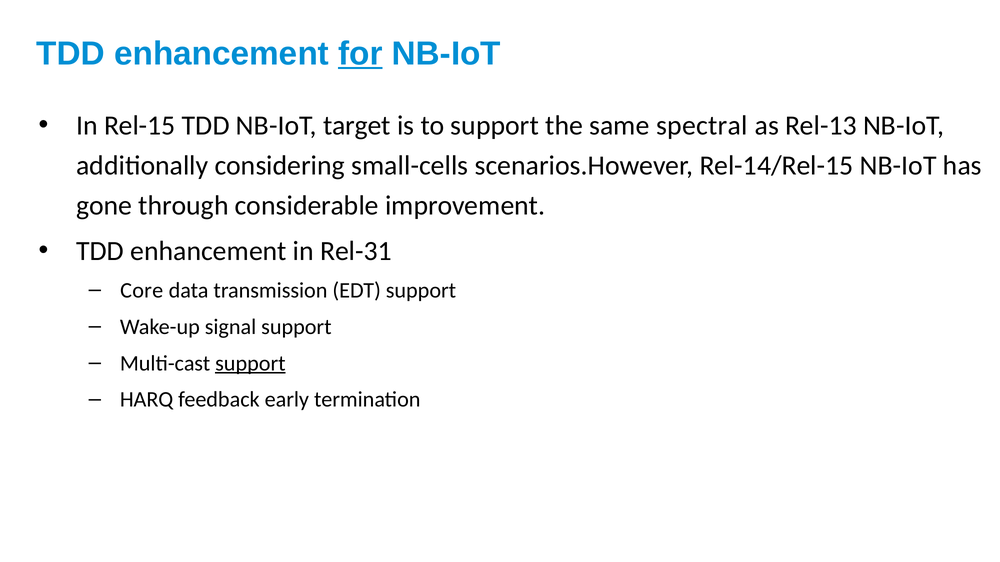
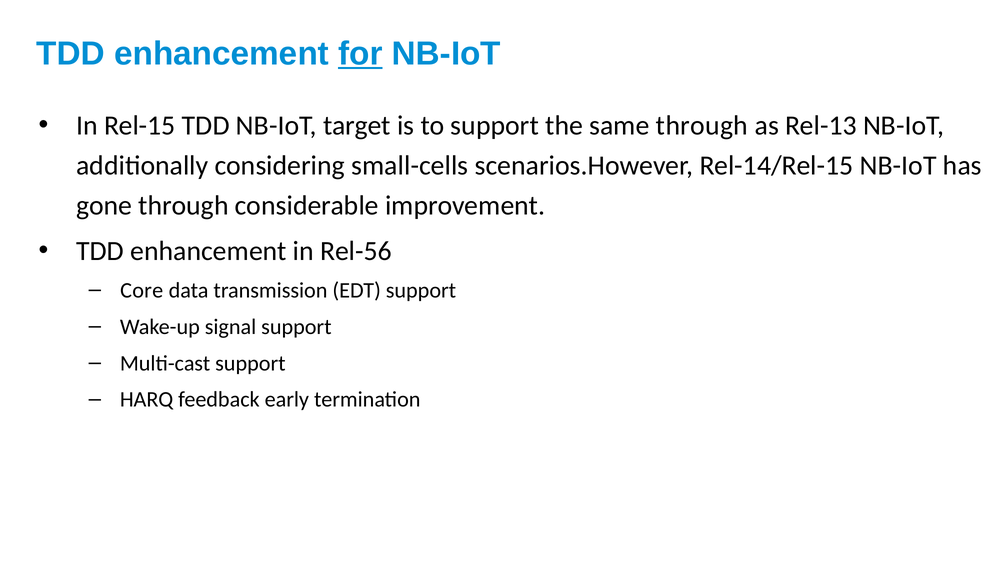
same spectral: spectral -> through
Rel-31: Rel-31 -> Rel-56
support at (250, 364) underline: present -> none
